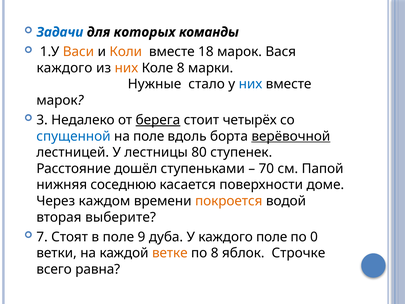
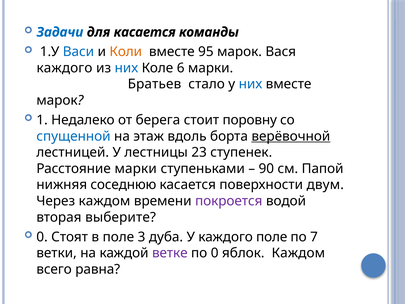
для которых: которых -> касается
Васи colour: orange -> blue
18: 18 -> 95
них at (126, 68) colour: orange -> blue
Коле 8: 8 -> 6
Нужные: Нужные -> Братьев
3: 3 -> 1
берега underline: present -> none
четырёх: четырёх -> поровну
на поле: поле -> этаж
80: 80 -> 23
Расстояние дошёл: дошёл -> марки
70: 70 -> 90
доме: доме -> двум
покроется colour: orange -> purple
7 at (42, 237): 7 -> 0
9: 9 -> 3
0: 0 -> 7
ветке colour: orange -> purple
по 8: 8 -> 0
яблок Строчке: Строчке -> Каждом
